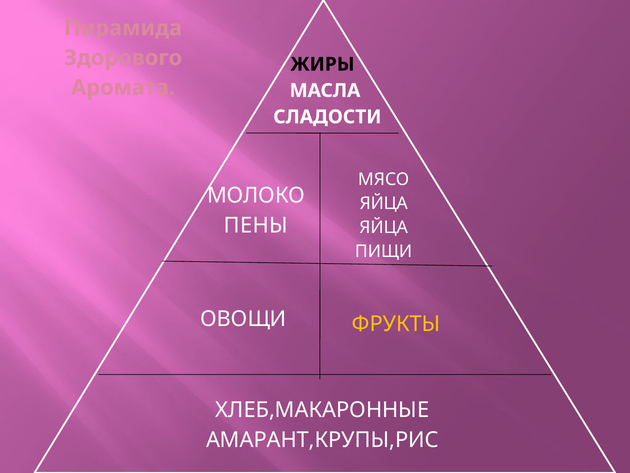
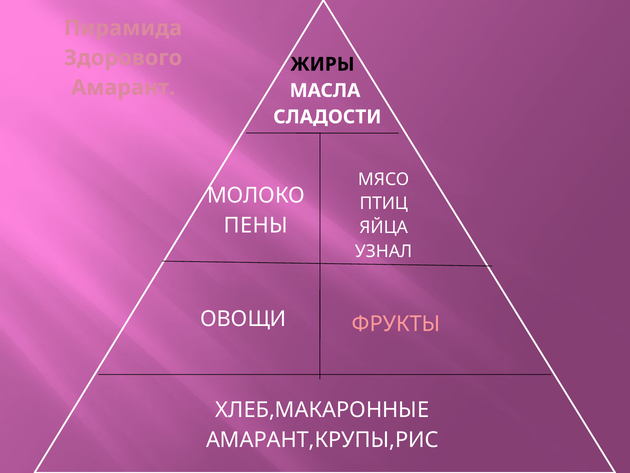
Аромата: Аромата -> Амарант
ЯЙЦА at (384, 203): ЯЙЦА -> ПТИЦ
ПИЩИ: ПИЩИ -> УЗНАЛ
ФРУКТЫ colour: yellow -> pink
